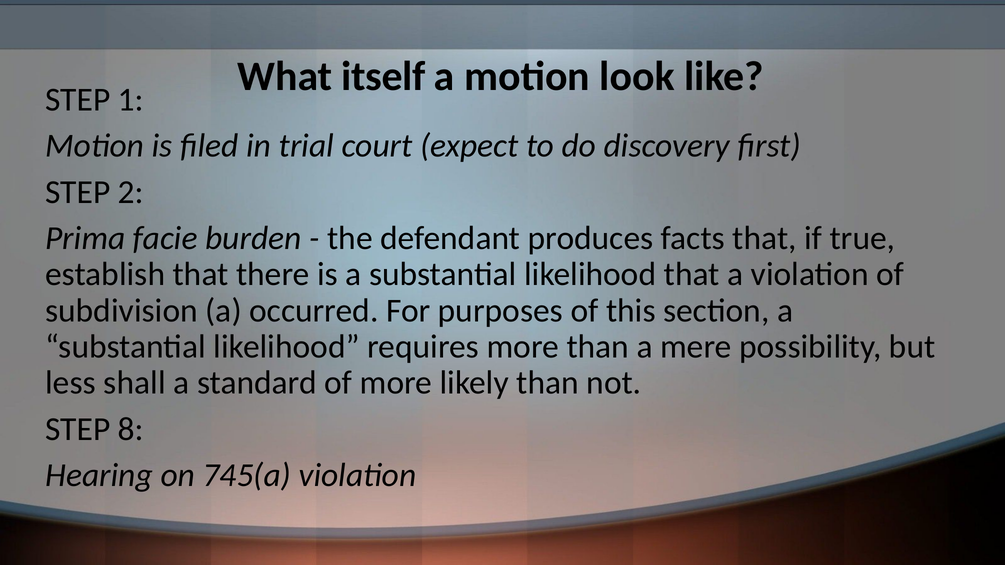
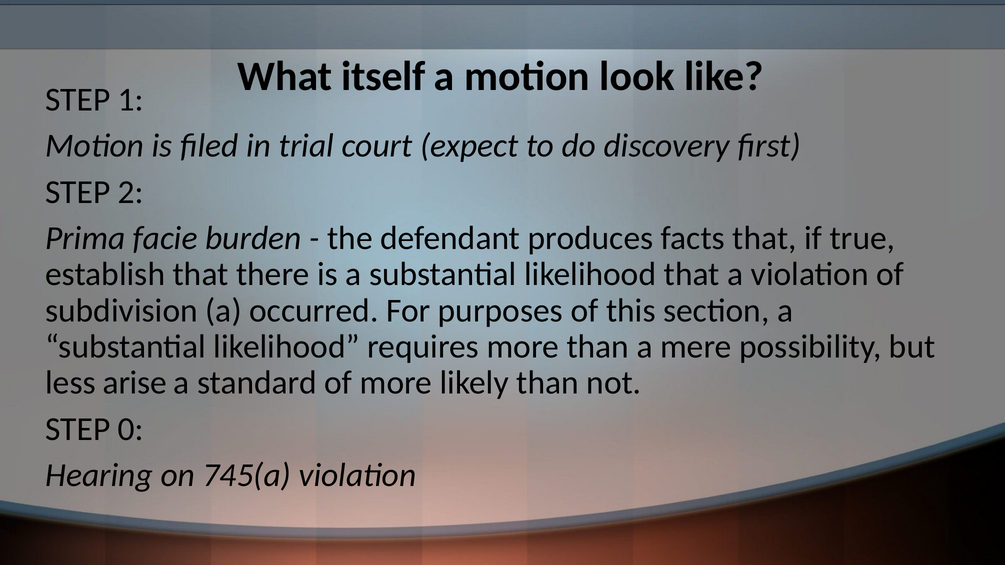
shall: shall -> arise
8: 8 -> 0
